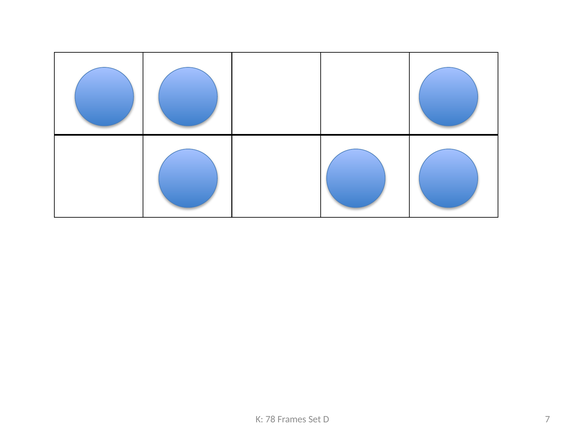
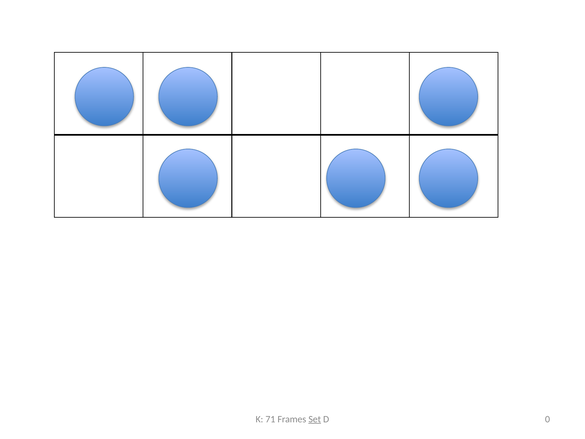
78: 78 -> 71
Set underline: none -> present
7: 7 -> 0
